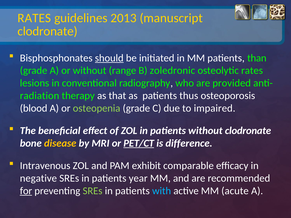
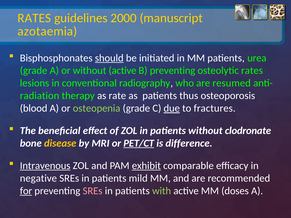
2013: 2013 -> 2000
clodronate at (48, 31): clodronate -> azotaemia
than: than -> urea
without range: range -> active
B zoledronic: zoledronic -> preventing
provided: provided -> resumed
that: that -> rate
due underline: none -> present
impaired: impaired -> fractures
Intravenous underline: none -> present
exhibit underline: none -> present
year: year -> mild
SREs at (93, 191) colour: light green -> pink
with colour: light blue -> light green
acute: acute -> doses
